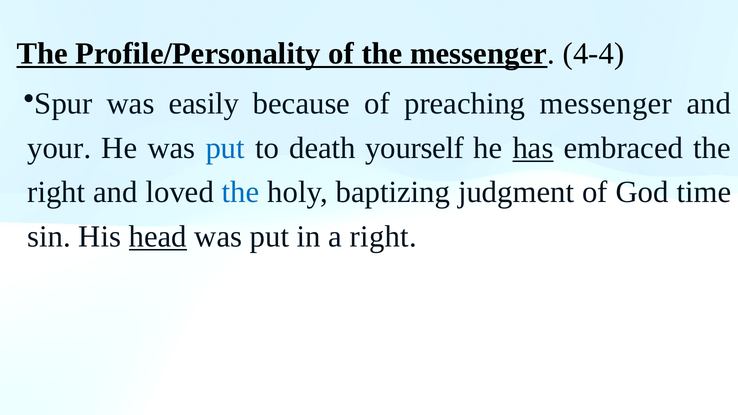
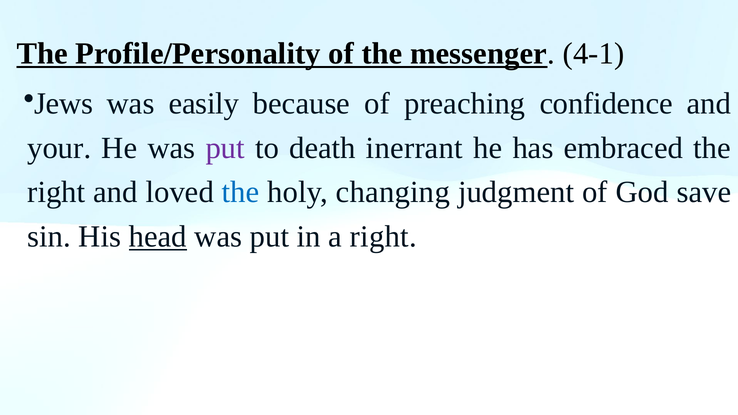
4-4: 4-4 -> 4-1
Spur: Spur -> Jews
preaching messenger: messenger -> confidence
put at (225, 148) colour: blue -> purple
yourself: yourself -> inerrant
has underline: present -> none
baptizing: baptizing -> changing
time: time -> save
